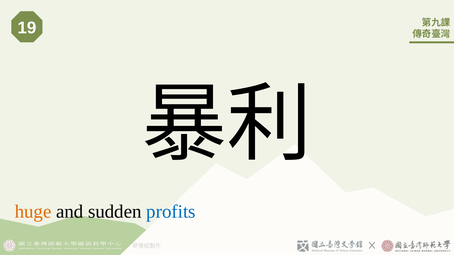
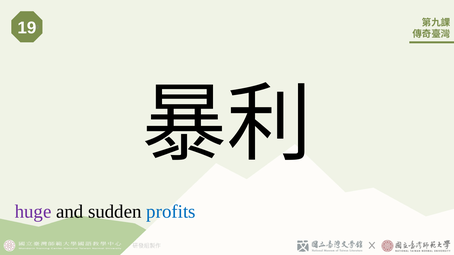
huge colour: orange -> purple
